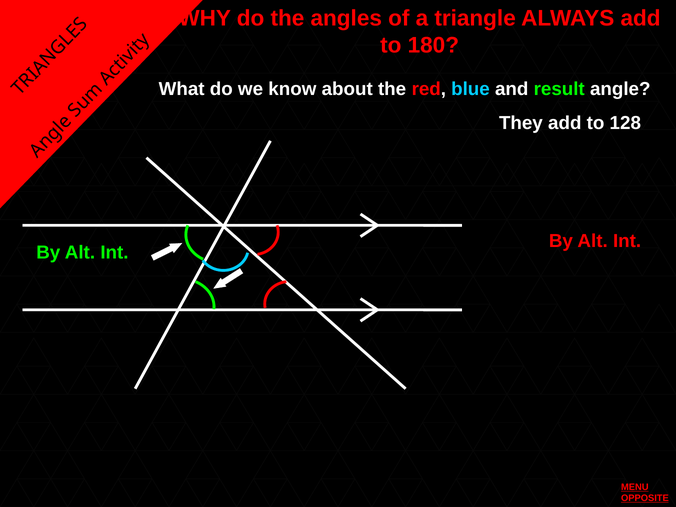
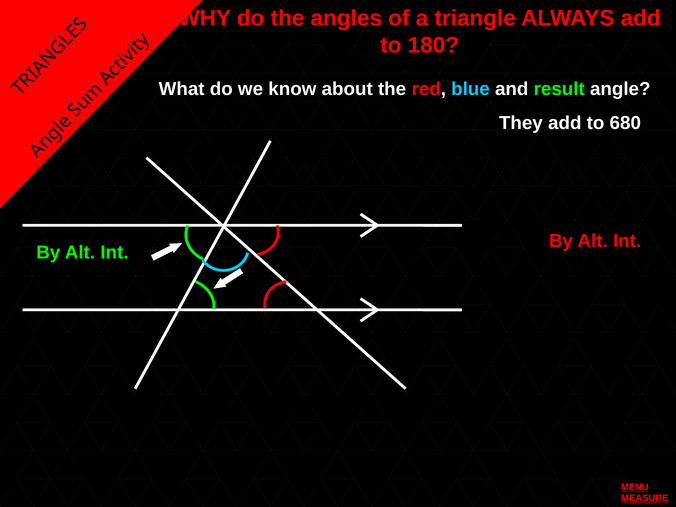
128: 128 -> 680
OPPOSITE: OPPOSITE -> MEASURE
